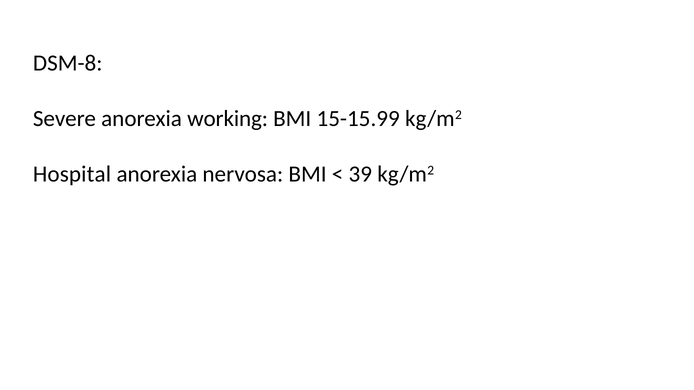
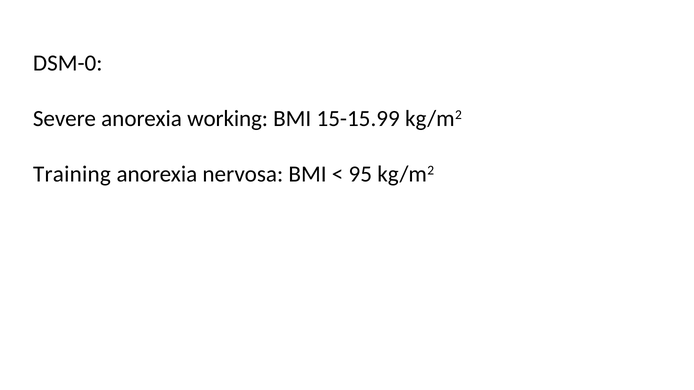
DSM-8: DSM-8 -> DSM-0
Hospital: Hospital -> Training
39: 39 -> 95
